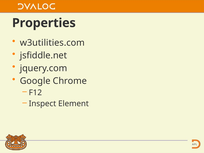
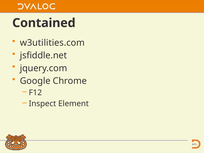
Properties: Properties -> Contained
